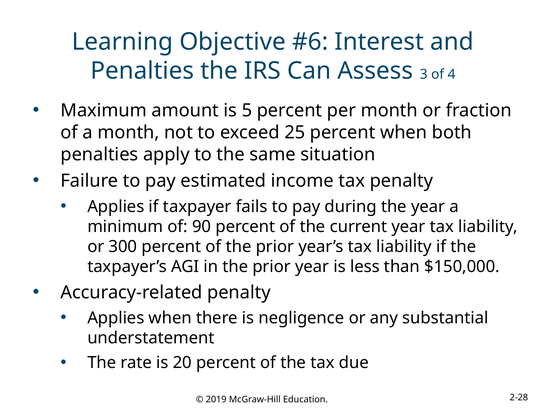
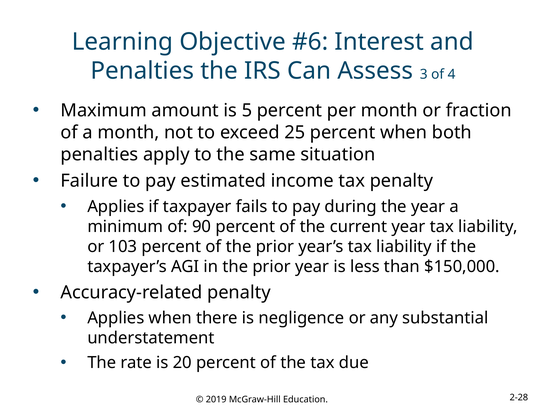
300: 300 -> 103
